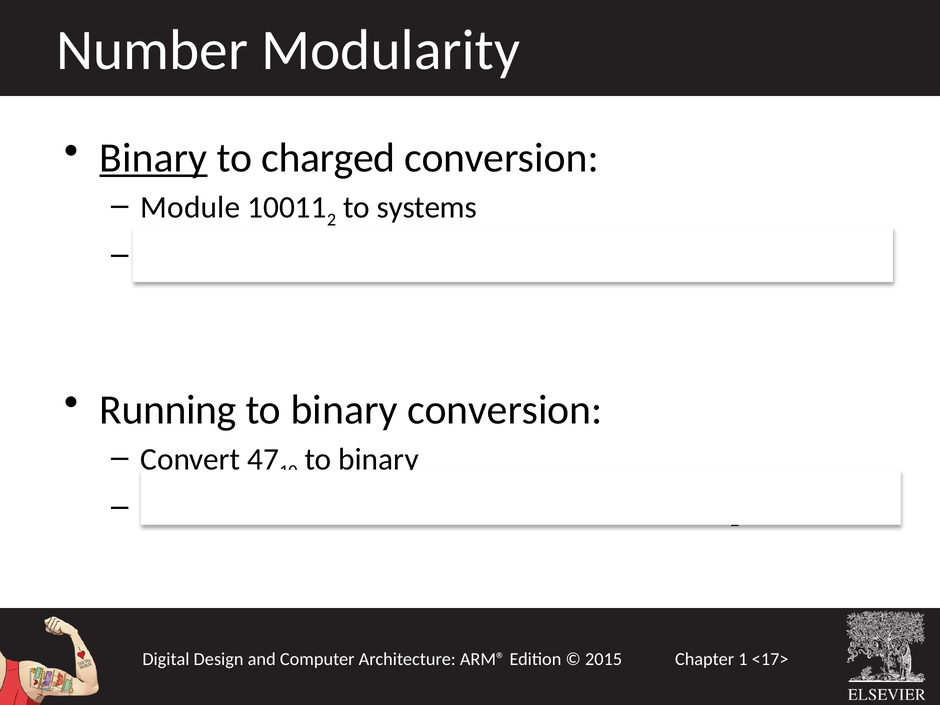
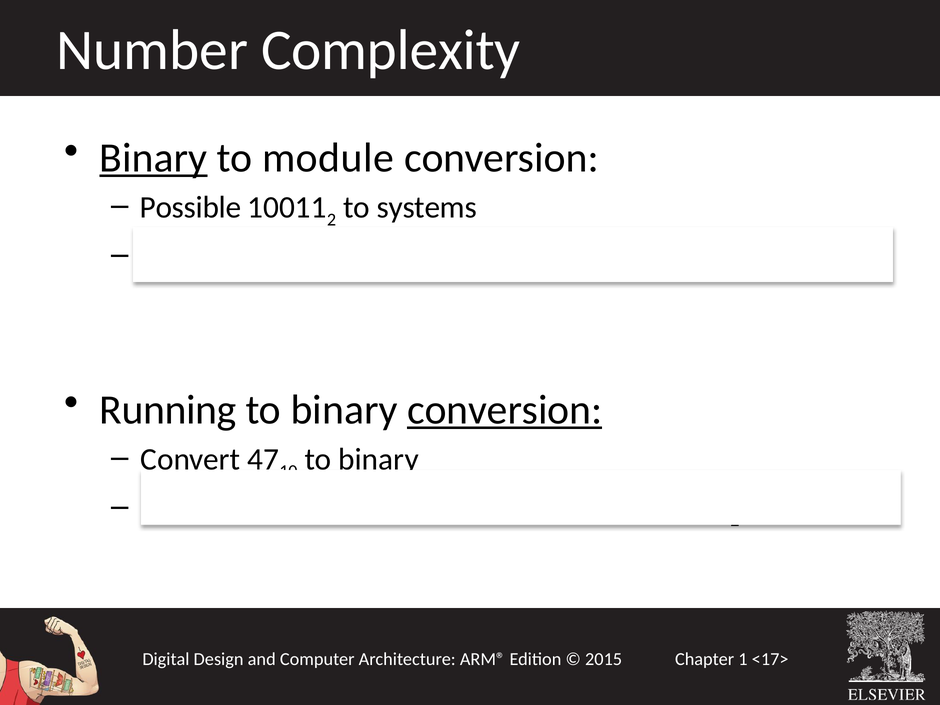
Modularity: Modularity -> Complexity
charged: charged -> module
Module: Module -> Possible
conversion at (505, 410) underline: none -> present
